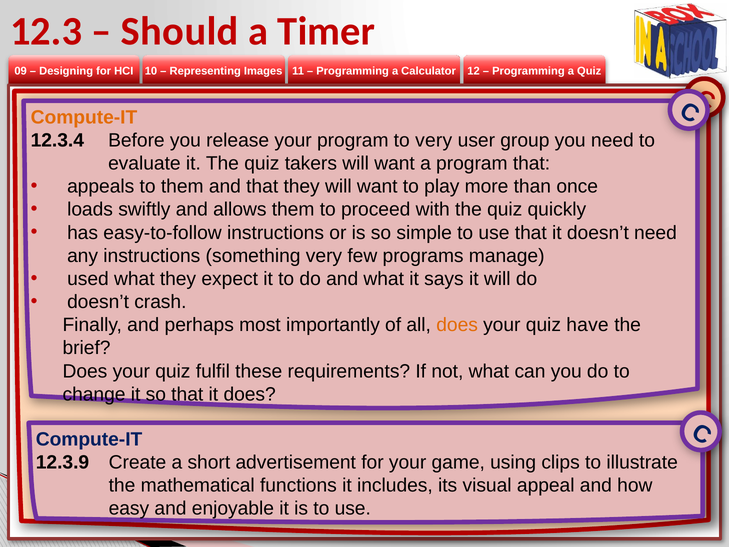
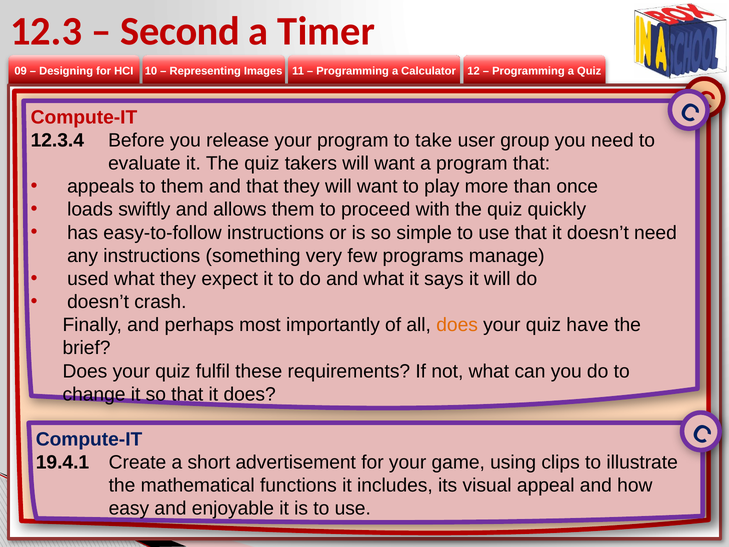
Should: Should -> Second
Compute-IT at (84, 117) colour: orange -> red
to very: very -> take
12.3.9: 12.3.9 -> 19.4.1
